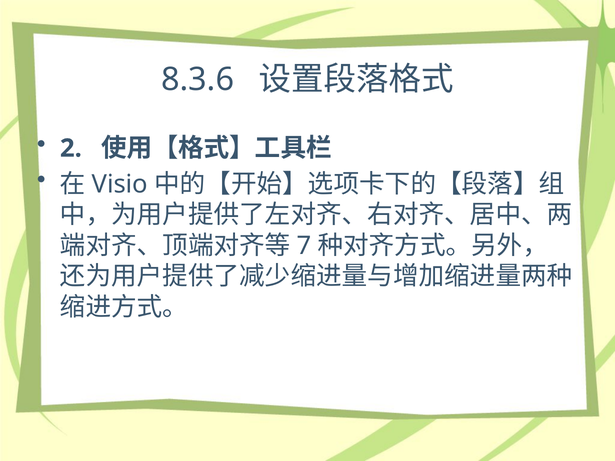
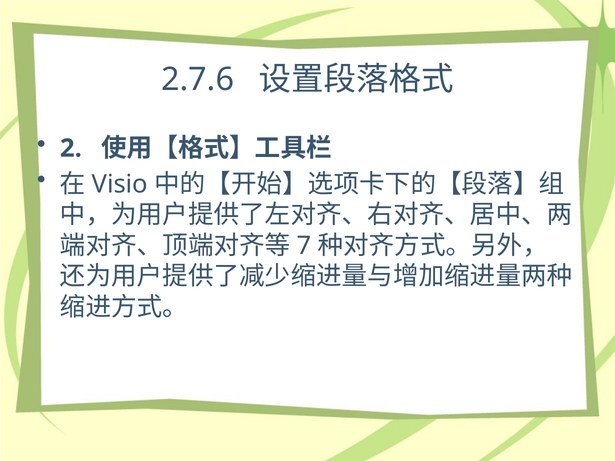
8.3.6: 8.3.6 -> 2.7.6
